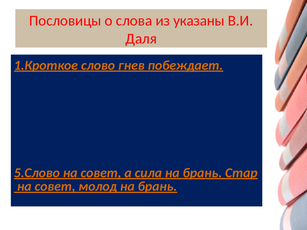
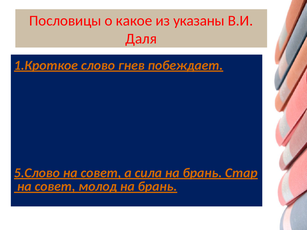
слова: слова -> какое
